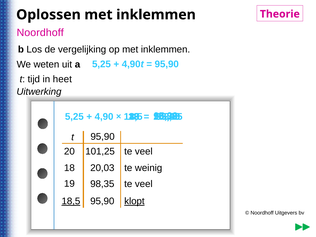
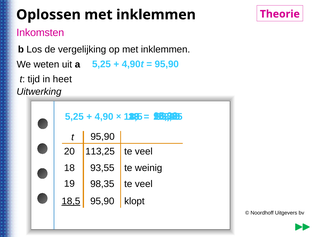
Noordhoff at (40, 33): Noordhoff -> Inkomsten
101,25: 101,25 -> 113,25
20,03: 20,03 -> 93,55
klopt underline: present -> none
